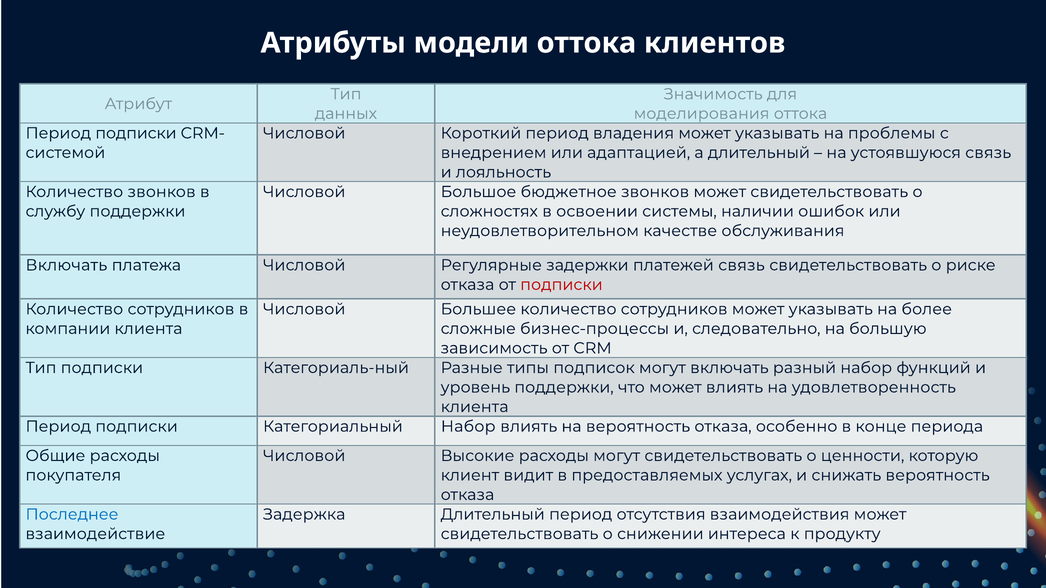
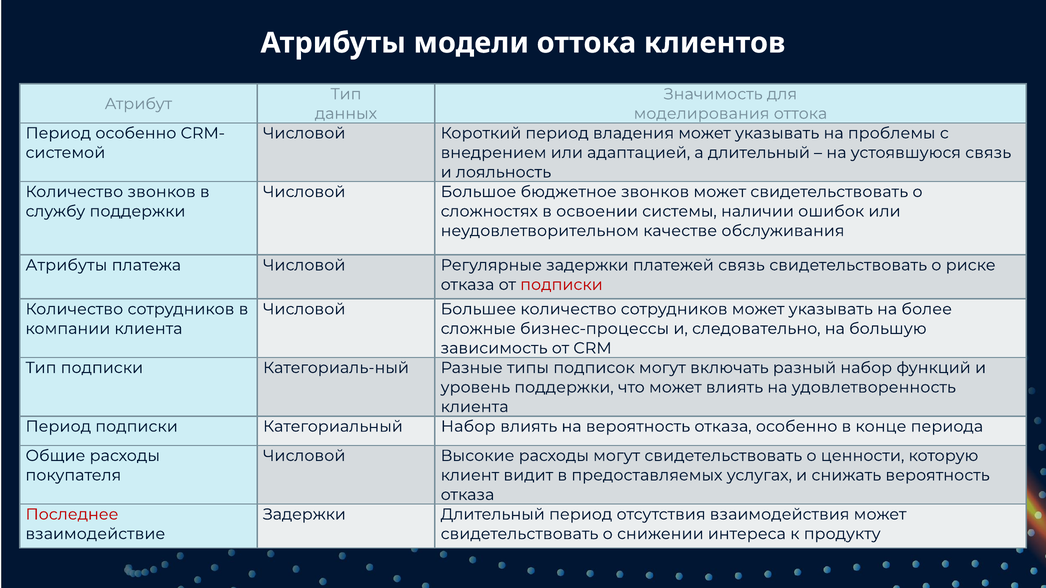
подписки at (136, 133): подписки -> особенно
Включать at (66, 265): Включать -> Атрибуты
Последнее colour: blue -> red
Задержка at (304, 515): Задержка -> Задержки
